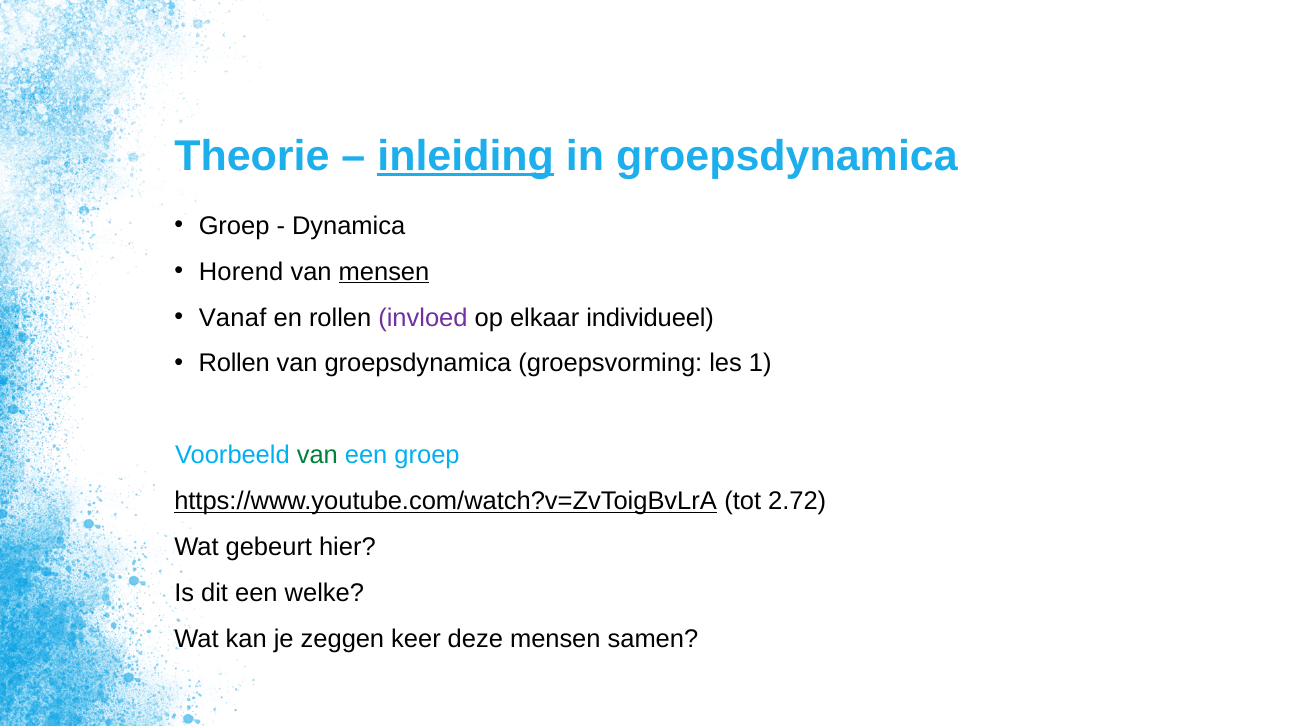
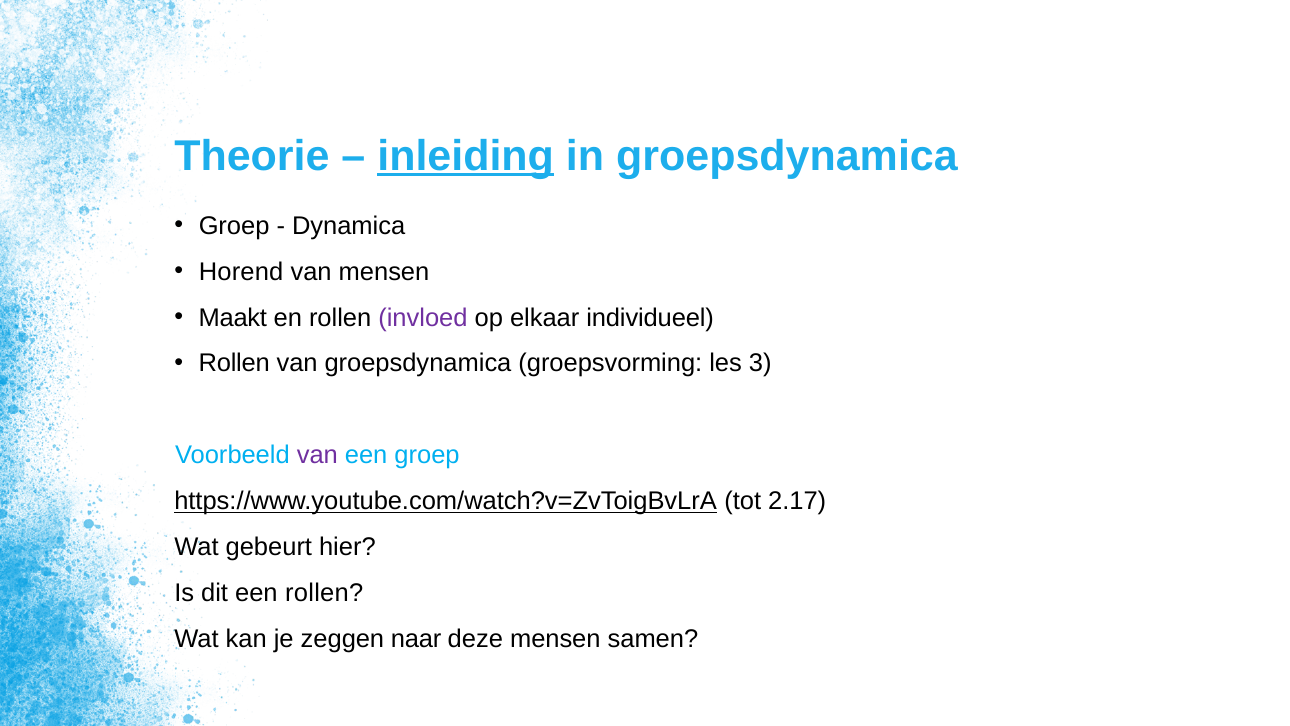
mensen at (384, 272) underline: present -> none
Vanaf: Vanaf -> Maakt
1: 1 -> 3
van at (317, 455) colour: green -> purple
2.72: 2.72 -> 2.17
een welke: welke -> rollen
keer: keer -> naar
